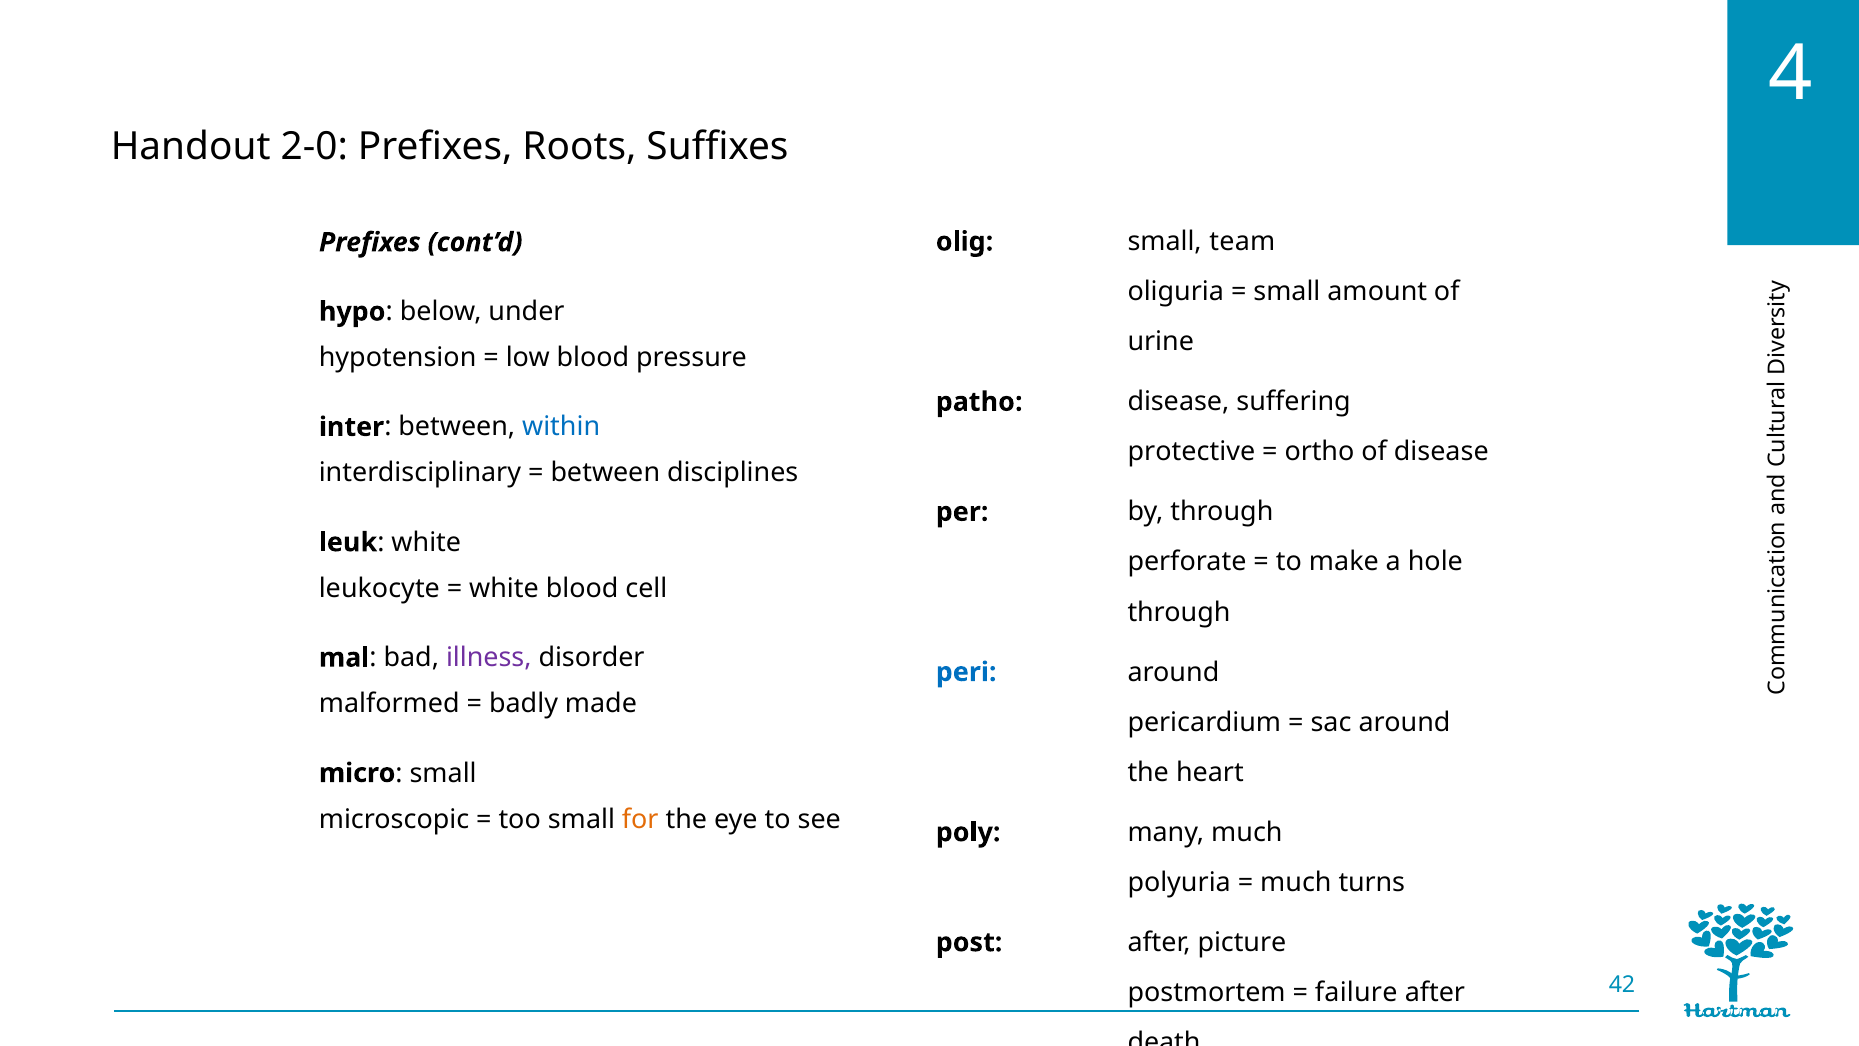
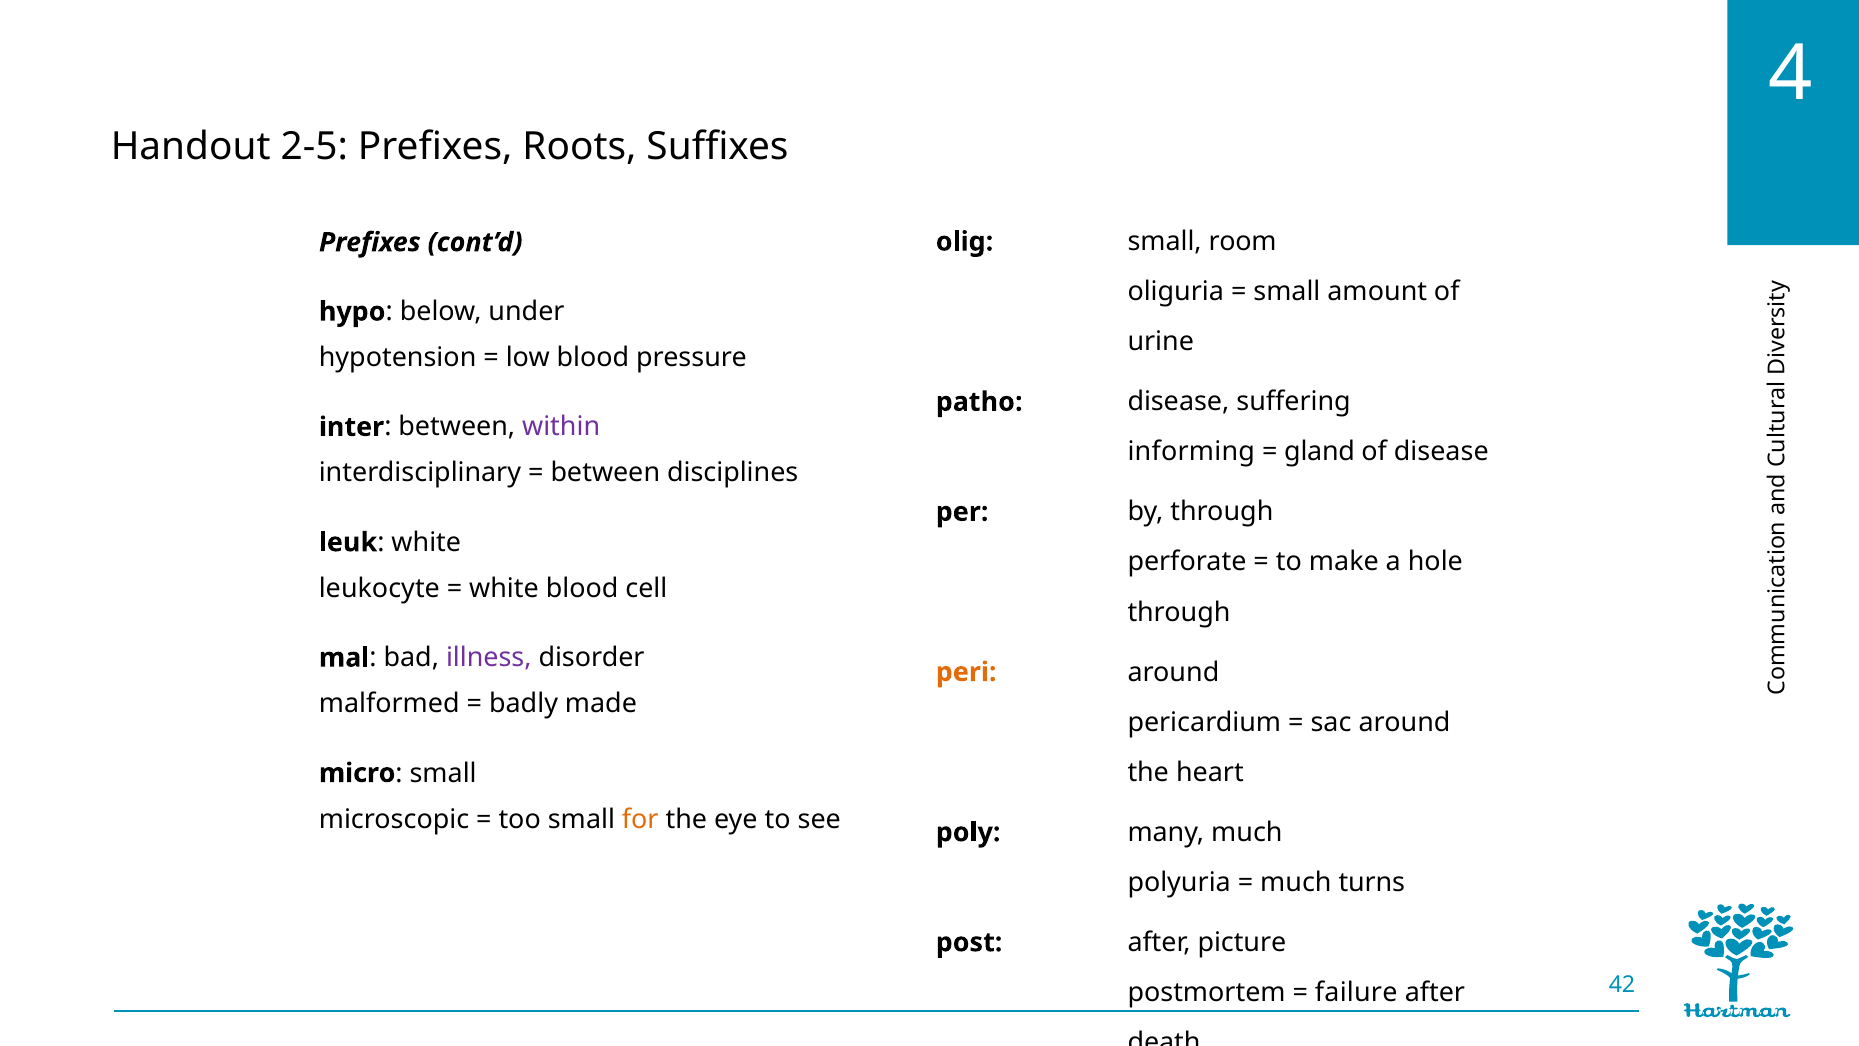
2-0: 2-0 -> 2-5
team: team -> room
within colour: blue -> purple
protective: protective -> informing
ortho: ortho -> gland
peri colour: blue -> orange
